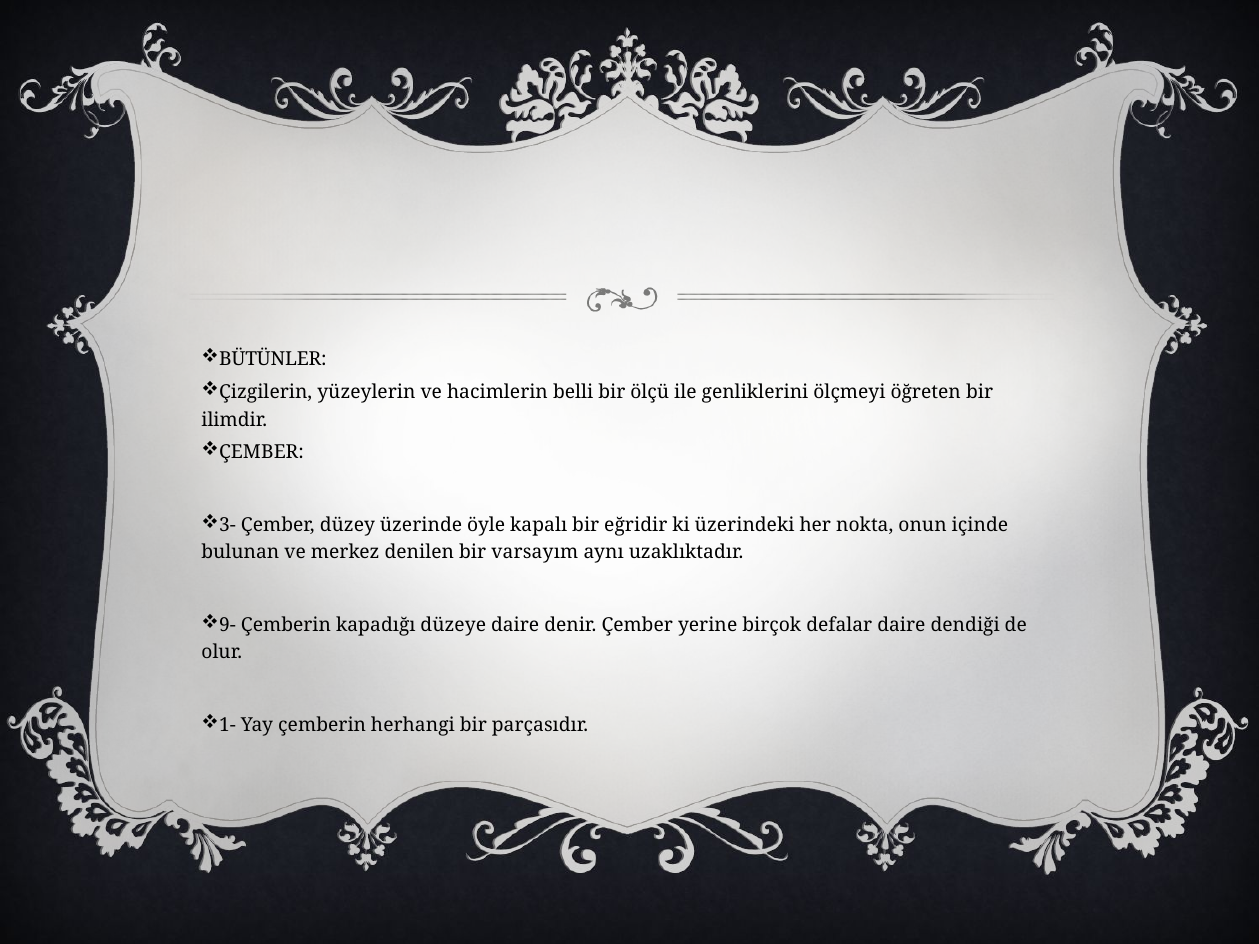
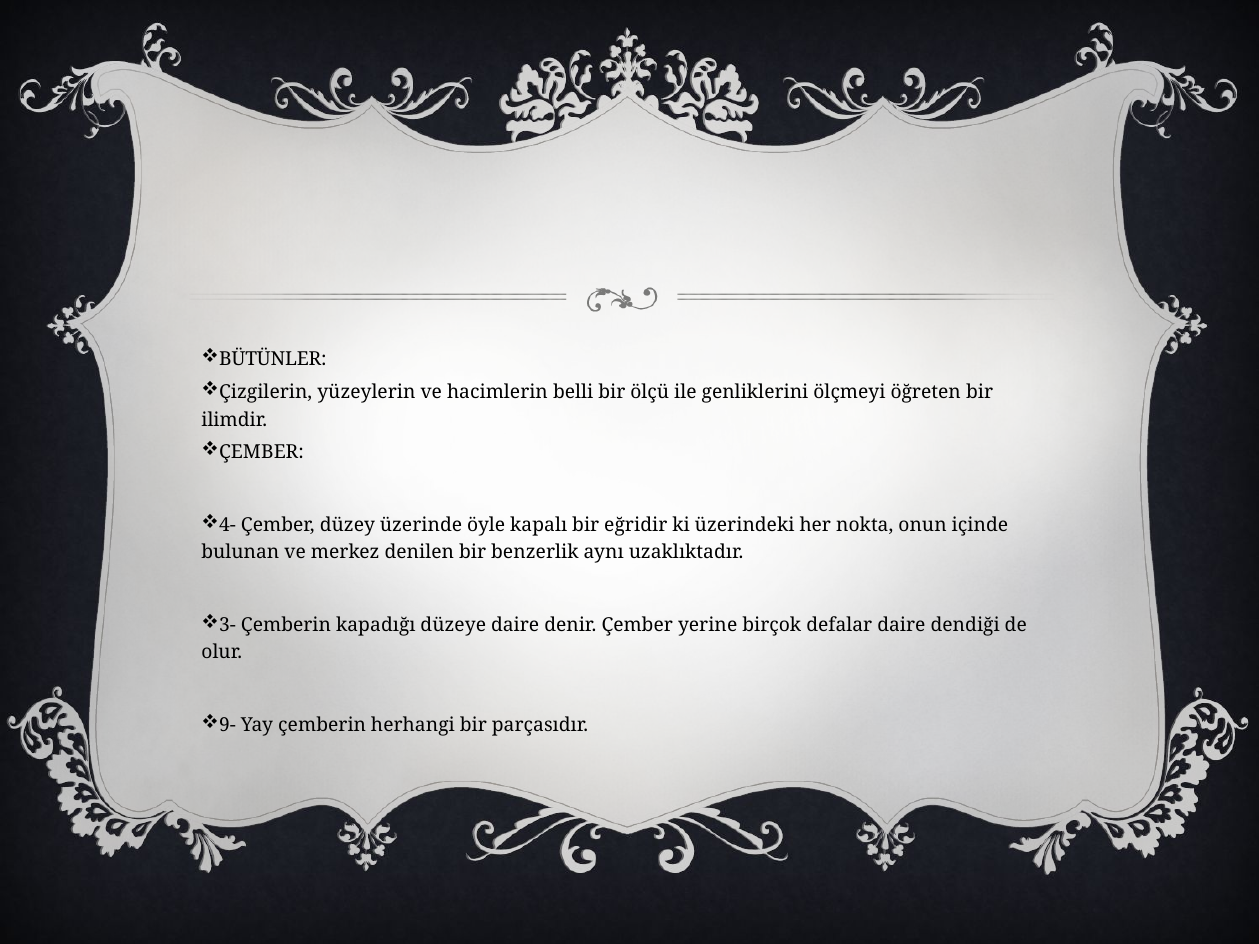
3-: 3- -> 4-
varsayım: varsayım -> benzerlik
9-: 9- -> 3-
1-: 1- -> 9-
